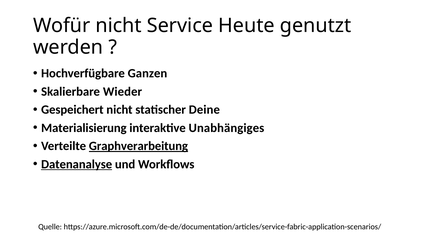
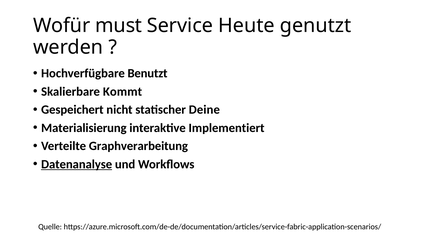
Wofür nicht: nicht -> must
Ganzen: Ganzen -> Benutzt
Wieder: Wieder -> Kommt
Unabhängiges: Unabhängiges -> Implementiert
Graphverarbeitung underline: present -> none
